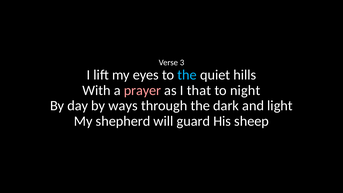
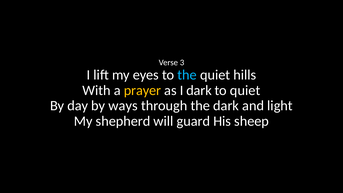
prayer colour: pink -> yellow
I that: that -> dark
to night: night -> quiet
